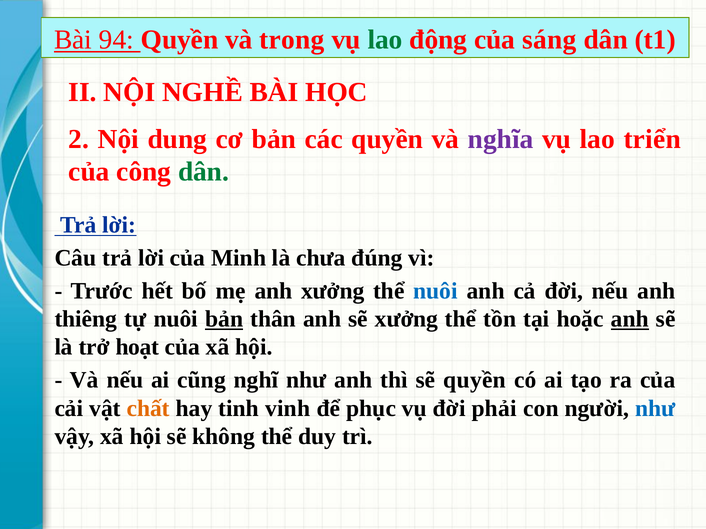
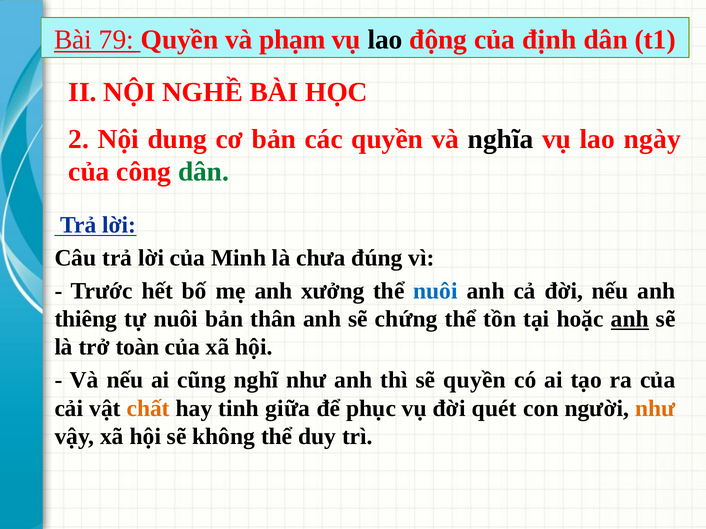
94: 94 -> 79
trong: trong -> phạm
lao at (385, 39) colour: green -> black
sáng: sáng -> định
nghĩa colour: purple -> black
triển: triển -> ngày
bản at (224, 319) underline: present -> none
sẽ xưởng: xưởng -> chứng
hoạt: hoạt -> toàn
vinh: vinh -> giữa
phải: phải -> quét
như at (655, 409) colour: blue -> orange
